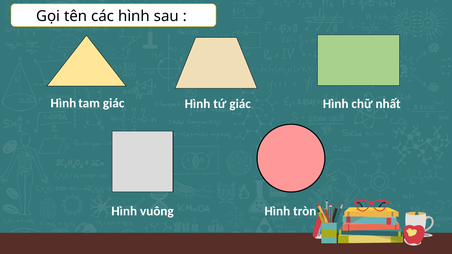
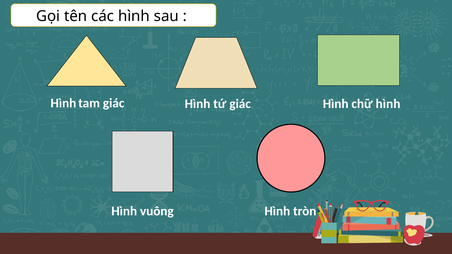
chữ nhất: nhất -> hình
